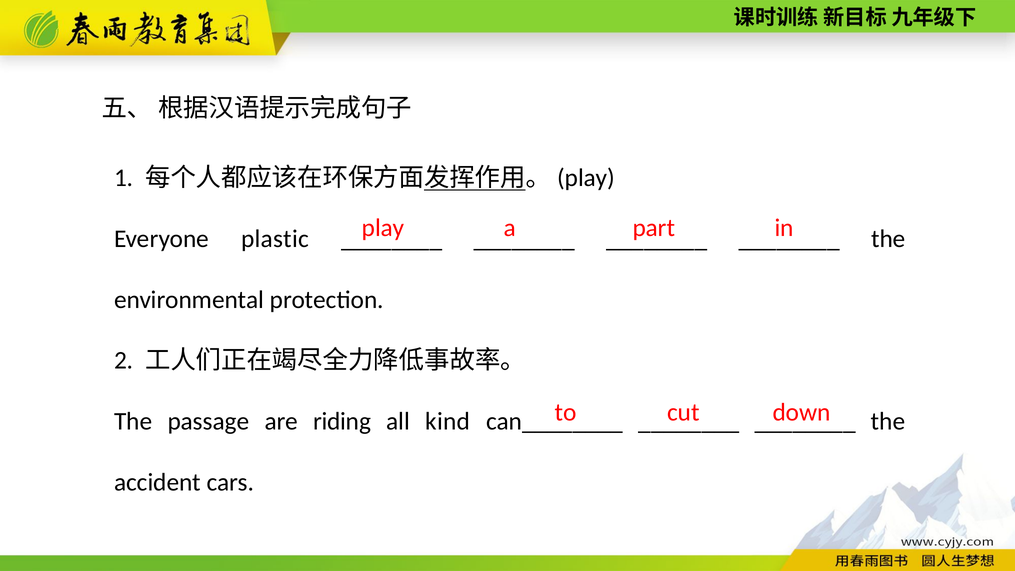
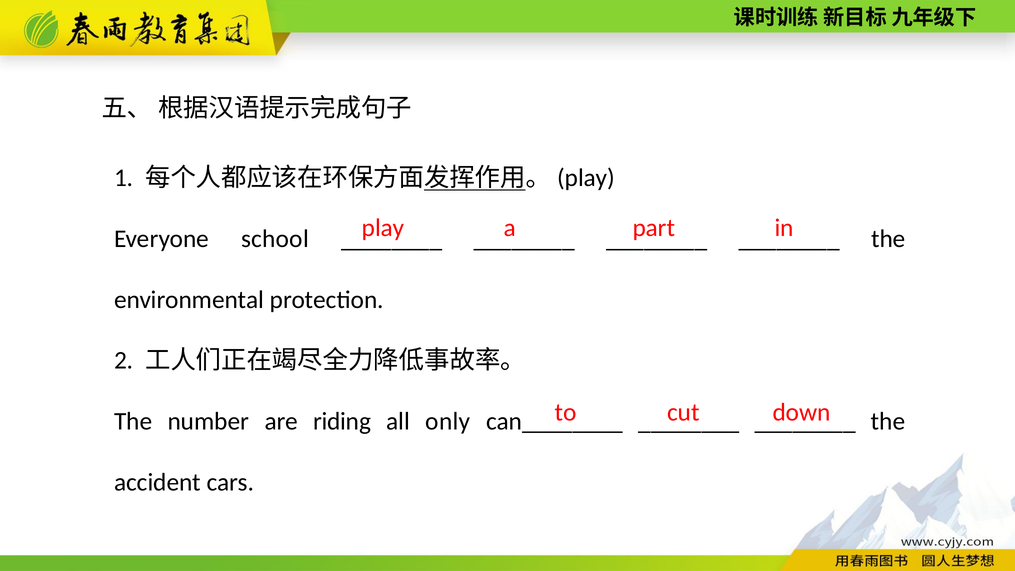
plastic: plastic -> school
passage: passage -> number
kind: kind -> only
